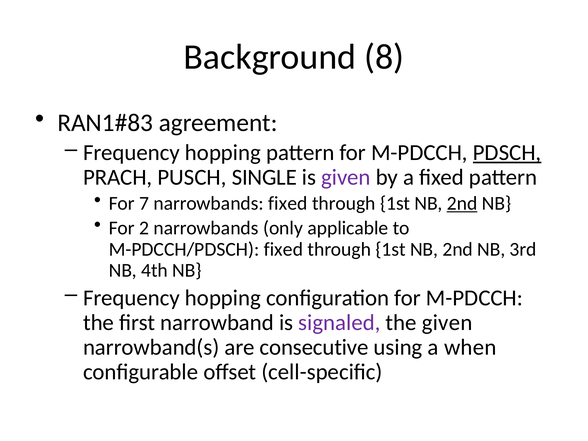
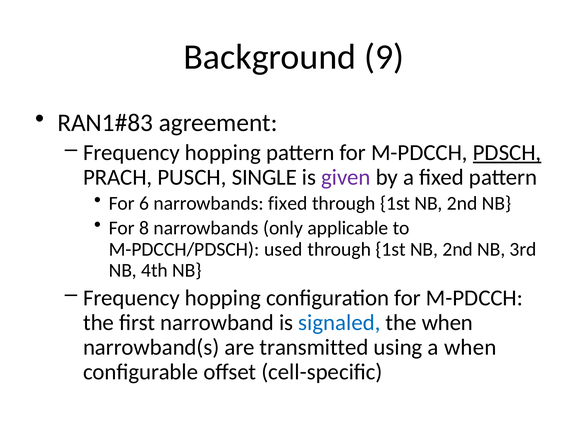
8: 8 -> 9
7: 7 -> 6
2nd at (462, 203) underline: present -> none
2: 2 -> 8
M-PDCCH/PDSCH fixed: fixed -> used
signaled colour: purple -> blue
the given: given -> when
consecutive: consecutive -> transmitted
